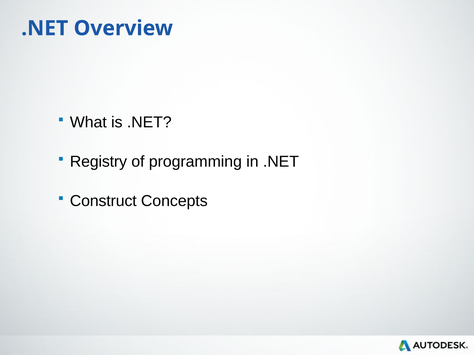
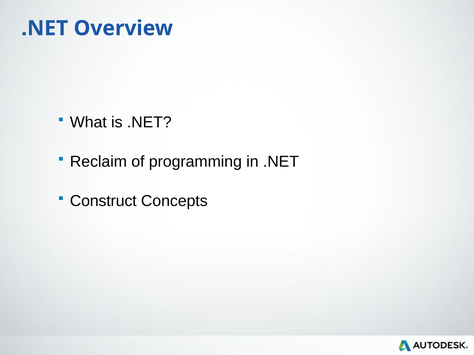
Registry: Registry -> Reclaim
